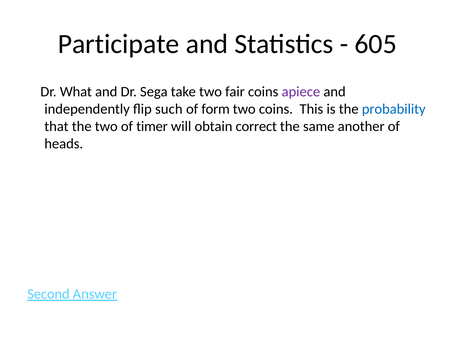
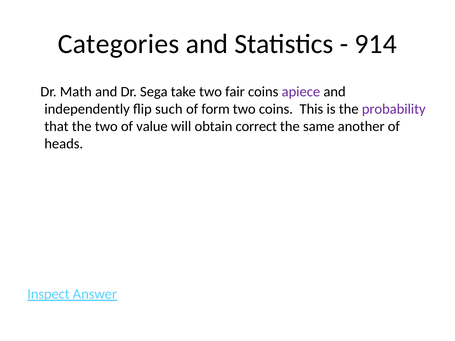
Participate: Participate -> Categories
605: 605 -> 914
What: What -> Math
probability colour: blue -> purple
timer: timer -> value
Second: Second -> Inspect
